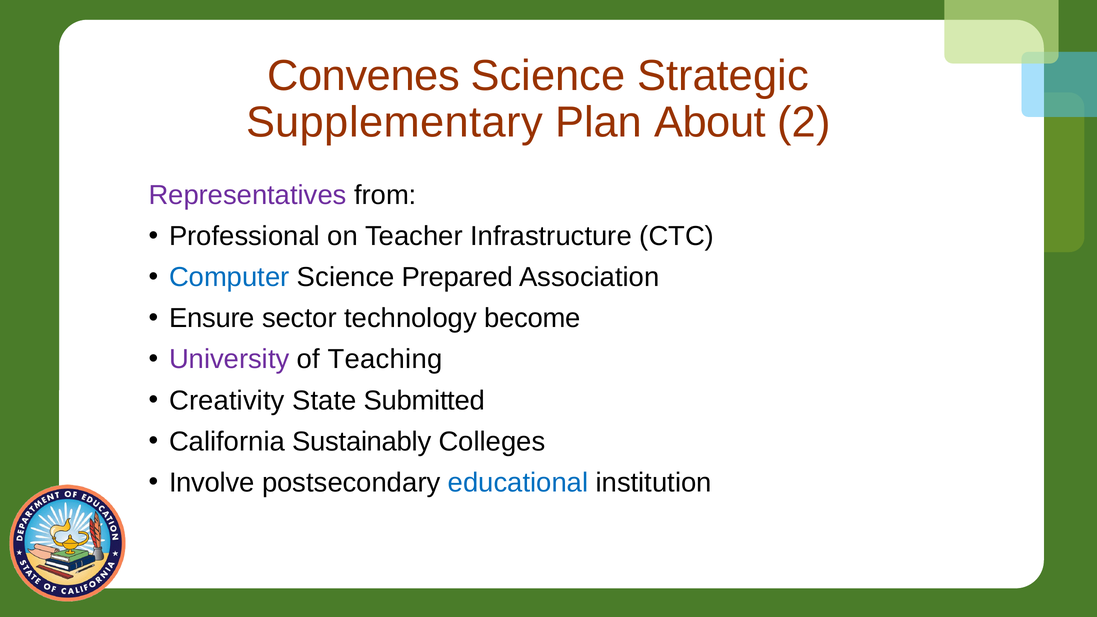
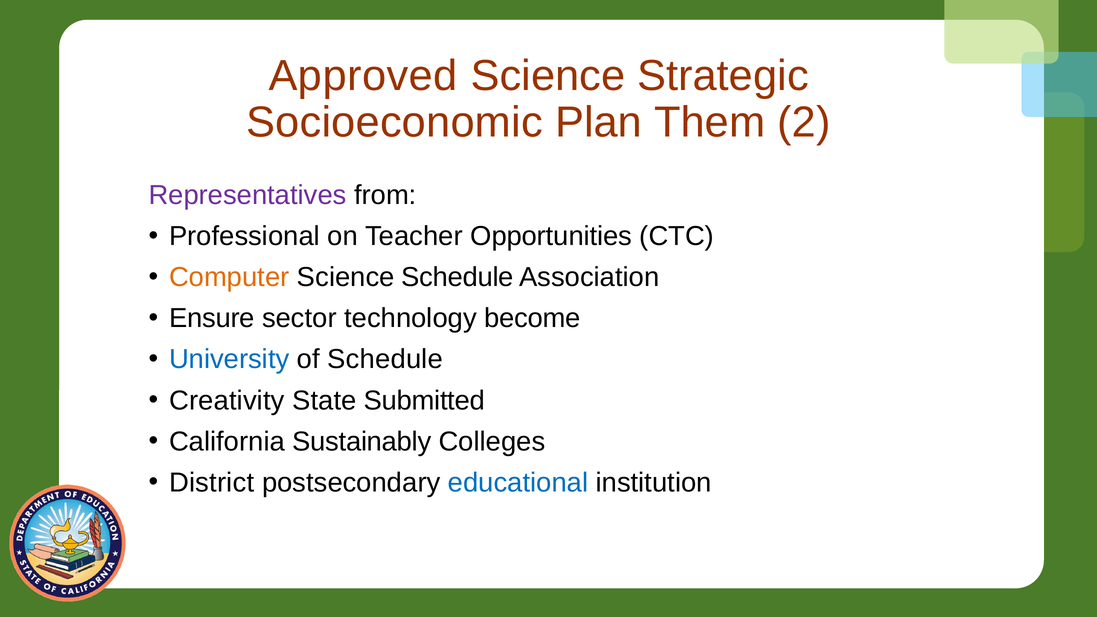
Convenes: Convenes -> Approved
Supplementary: Supplementary -> Socioeconomic
About: About -> Them
Infrastructure: Infrastructure -> Opportunities
Computer colour: blue -> orange
Science Prepared: Prepared -> Schedule
University colour: purple -> blue
of Teaching: Teaching -> Schedule
Involve: Involve -> District
